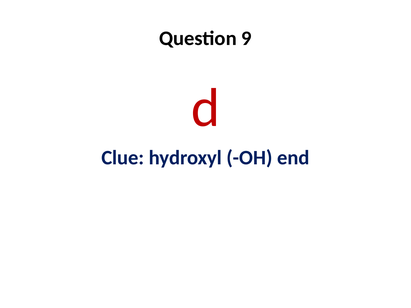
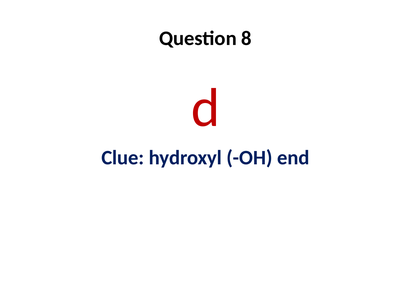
9: 9 -> 8
